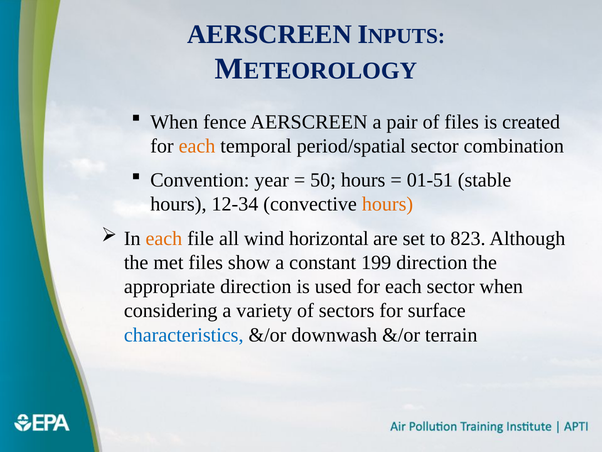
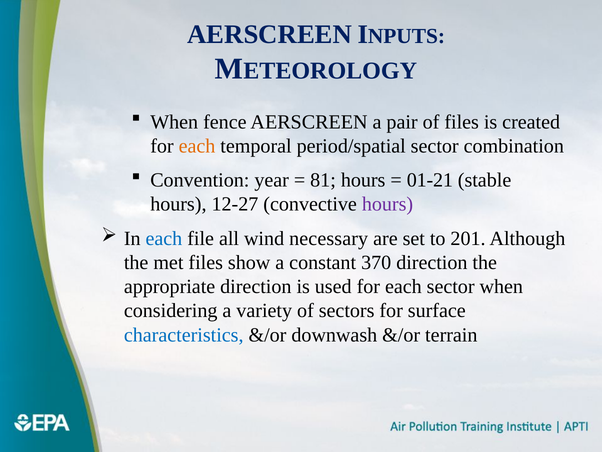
50: 50 -> 81
01-51: 01-51 -> 01-21
12-34: 12-34 -> 12-27
hours at (388, 204) colour: orange -> purple
each at (164, 238) colour: orange -> blue
horizontal: horizontal -> necessary
823: 823 -> 201
199: 199 -> 370
